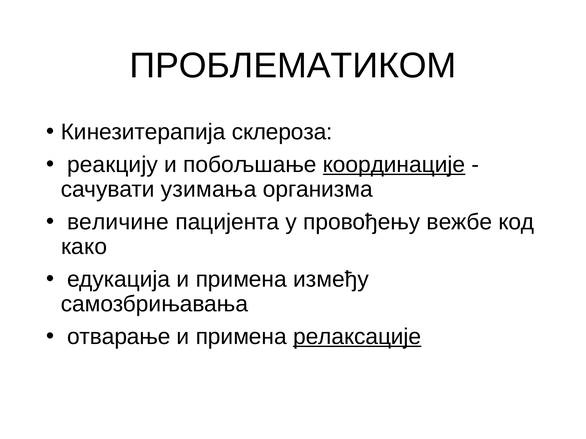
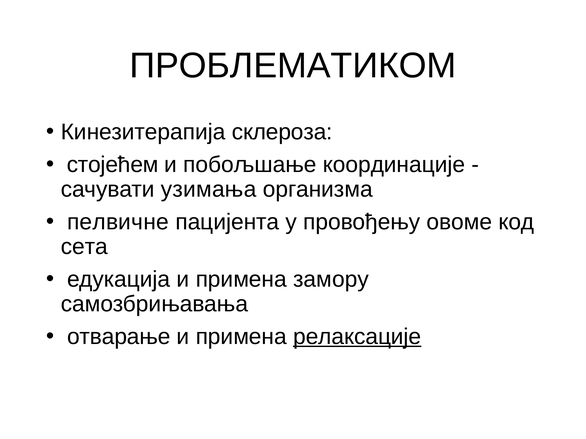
реакцију: реакцију -> стојећем
координације underline: present -> none
величине: величине -> пелвичне
вежбе: вежбе -> овоме
како: како -> сета
између: између -> замору
